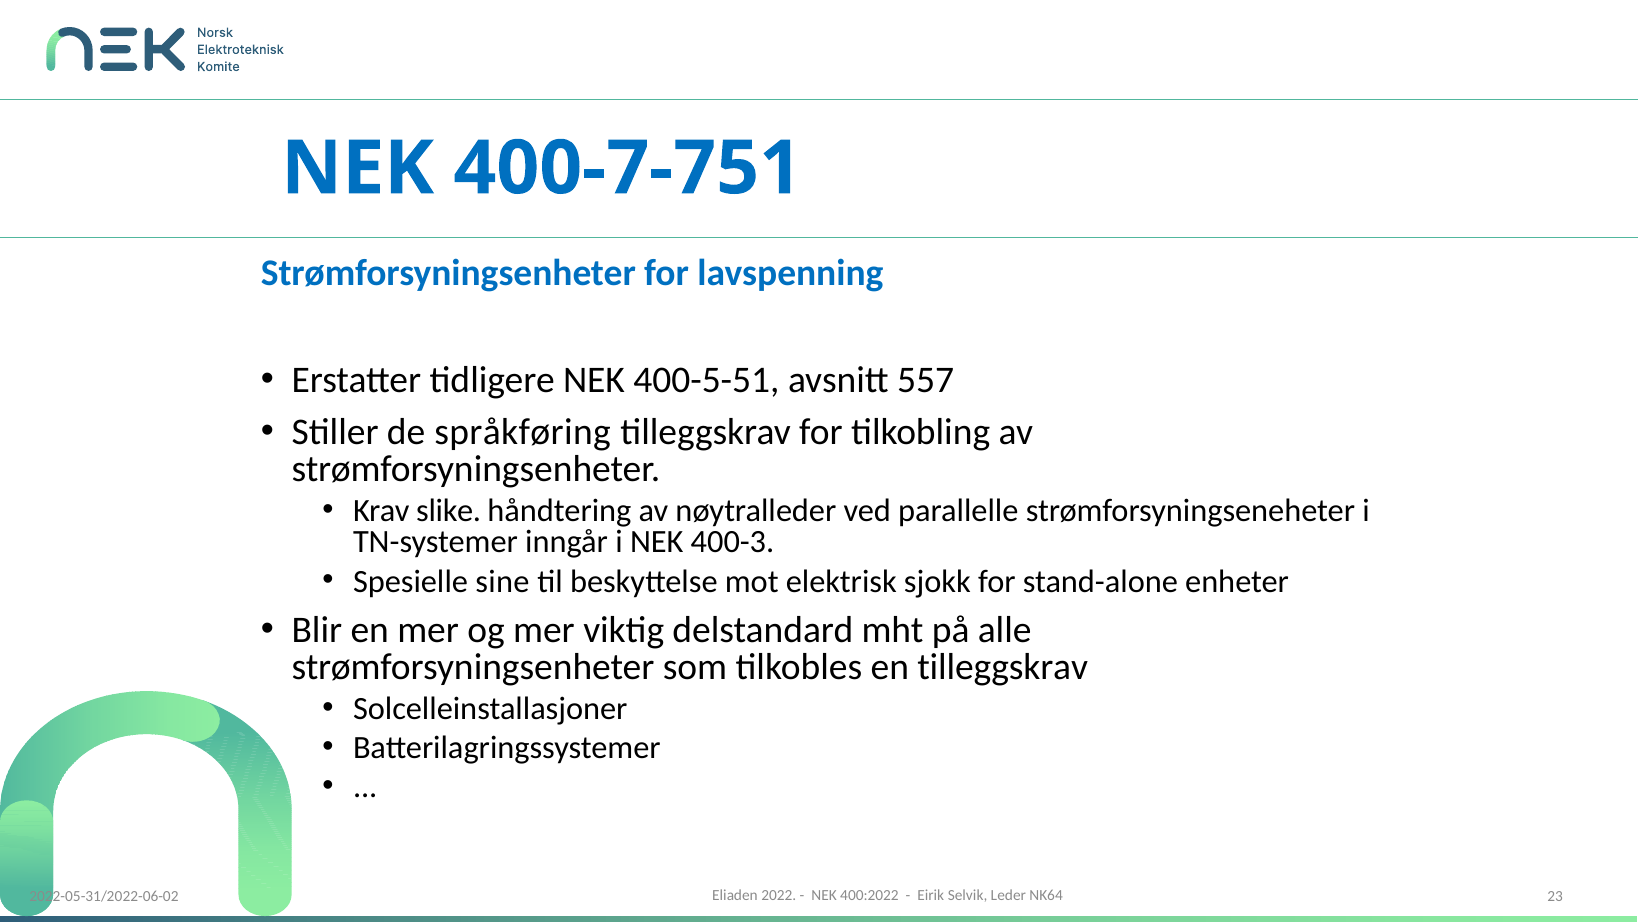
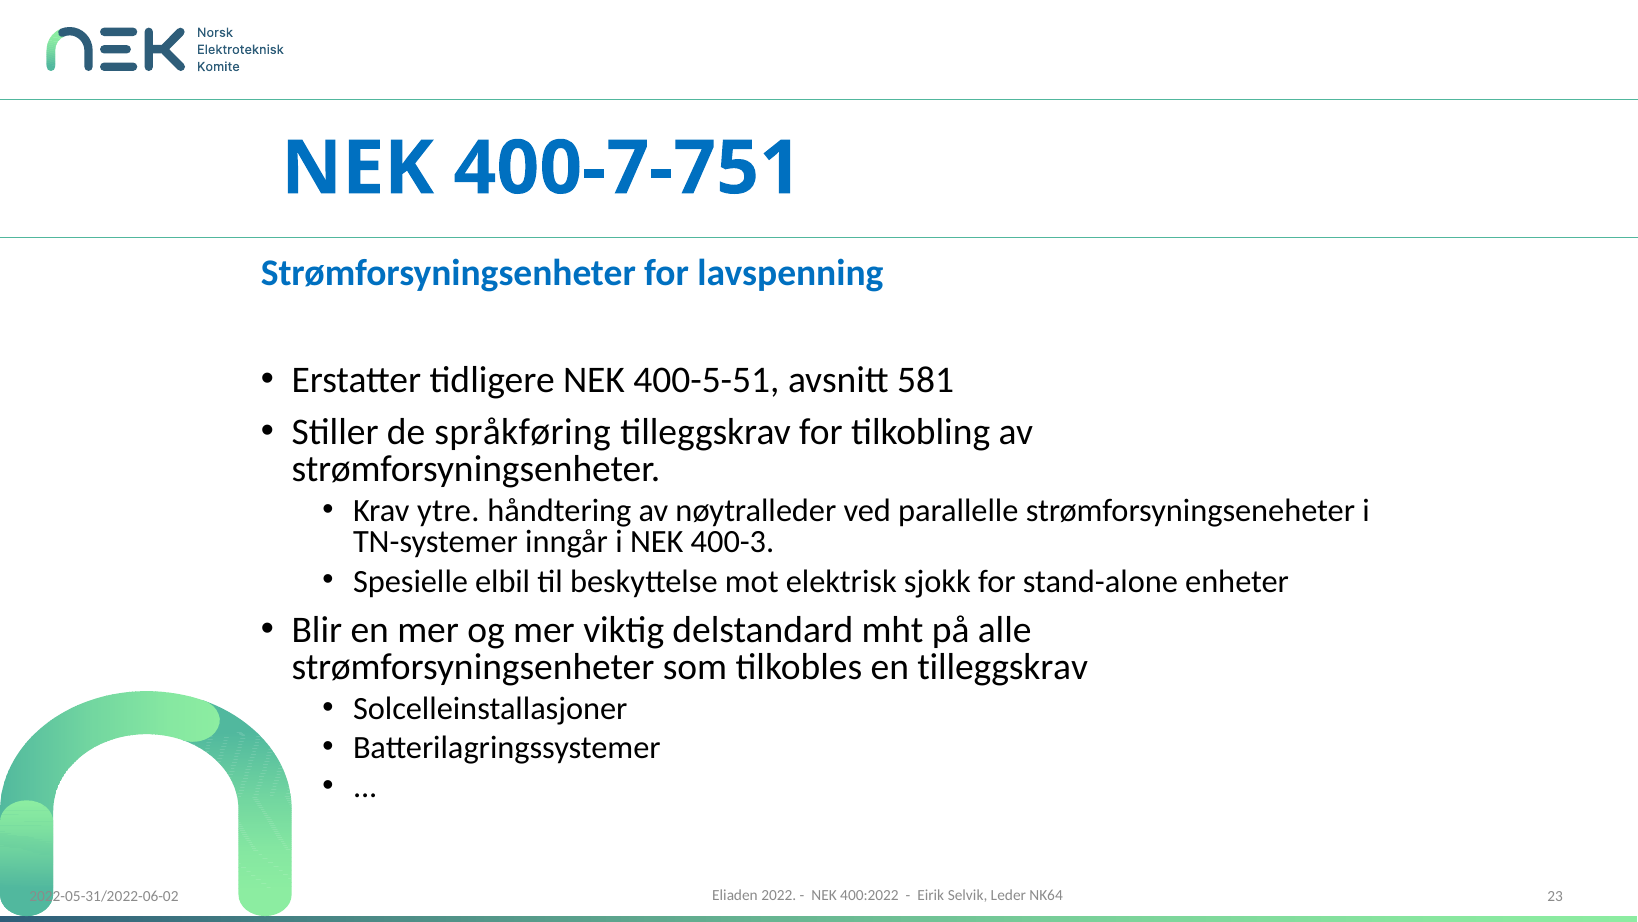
557: 557 -> 581
slike: slike -> ytre
sine: sine -> elbil
